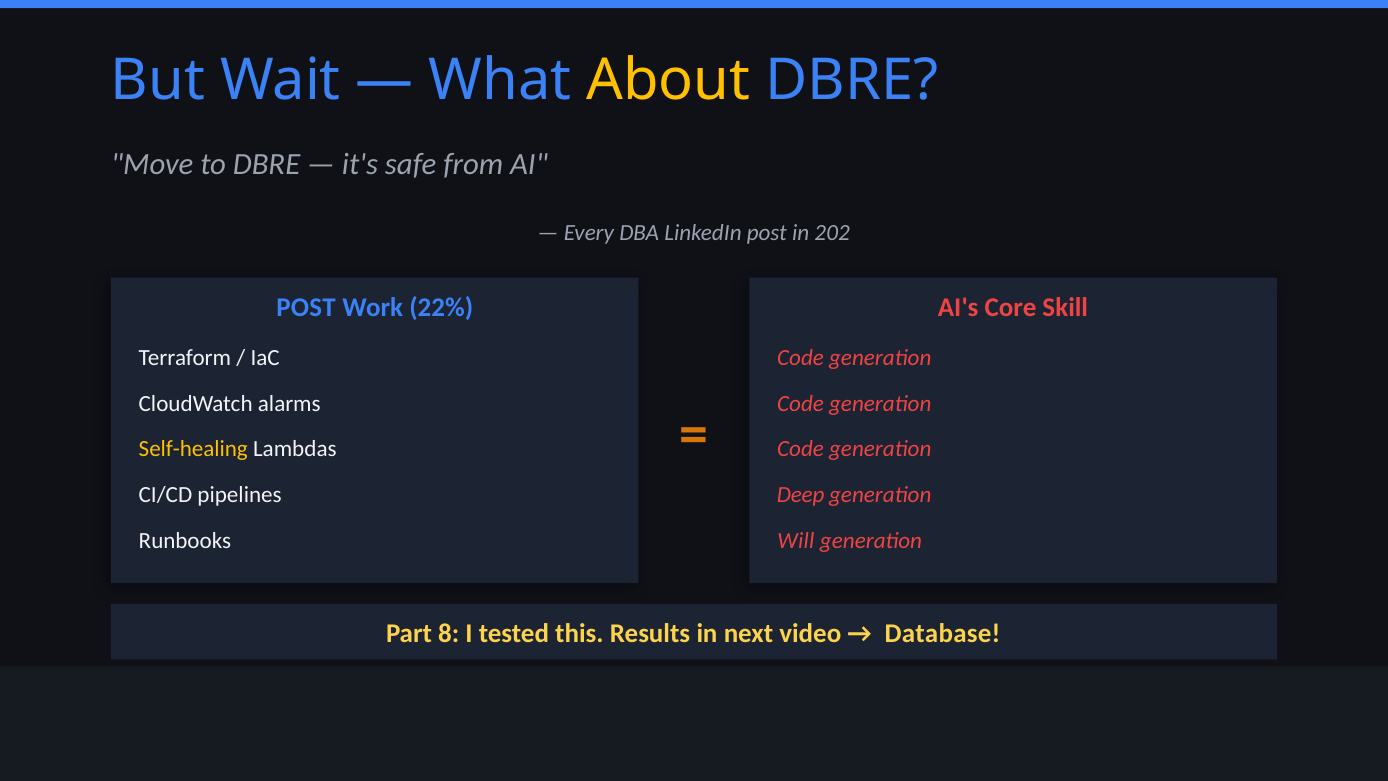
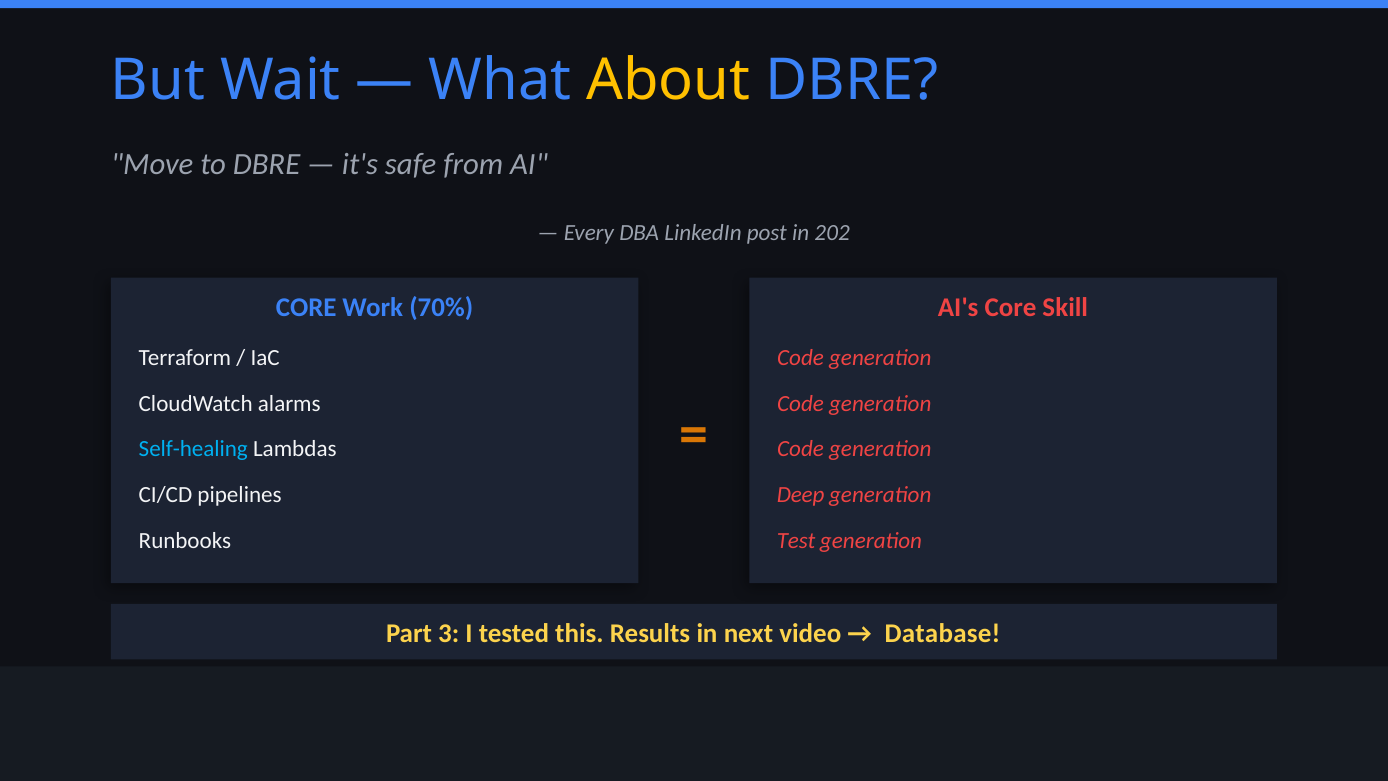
POST at (306, 307): POST -> CORE
22%: 22% -> 70%
Self-healing colour: yellow -> light blue
Will: Will -> Test
8: 8 -> 3
